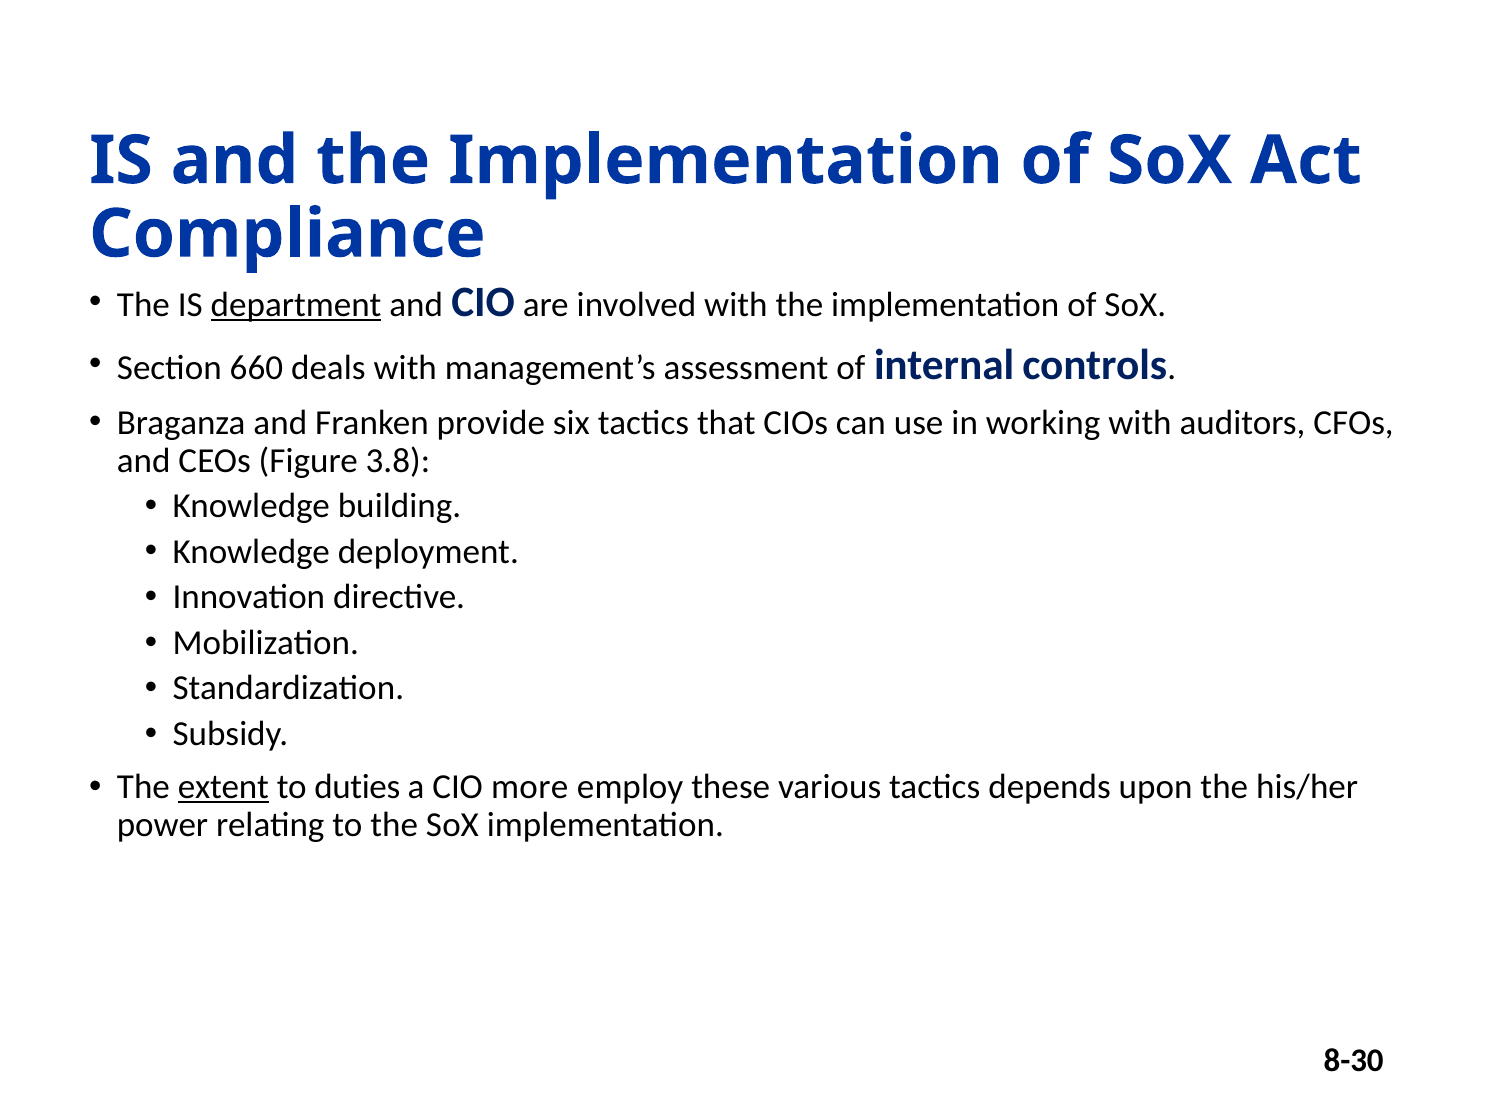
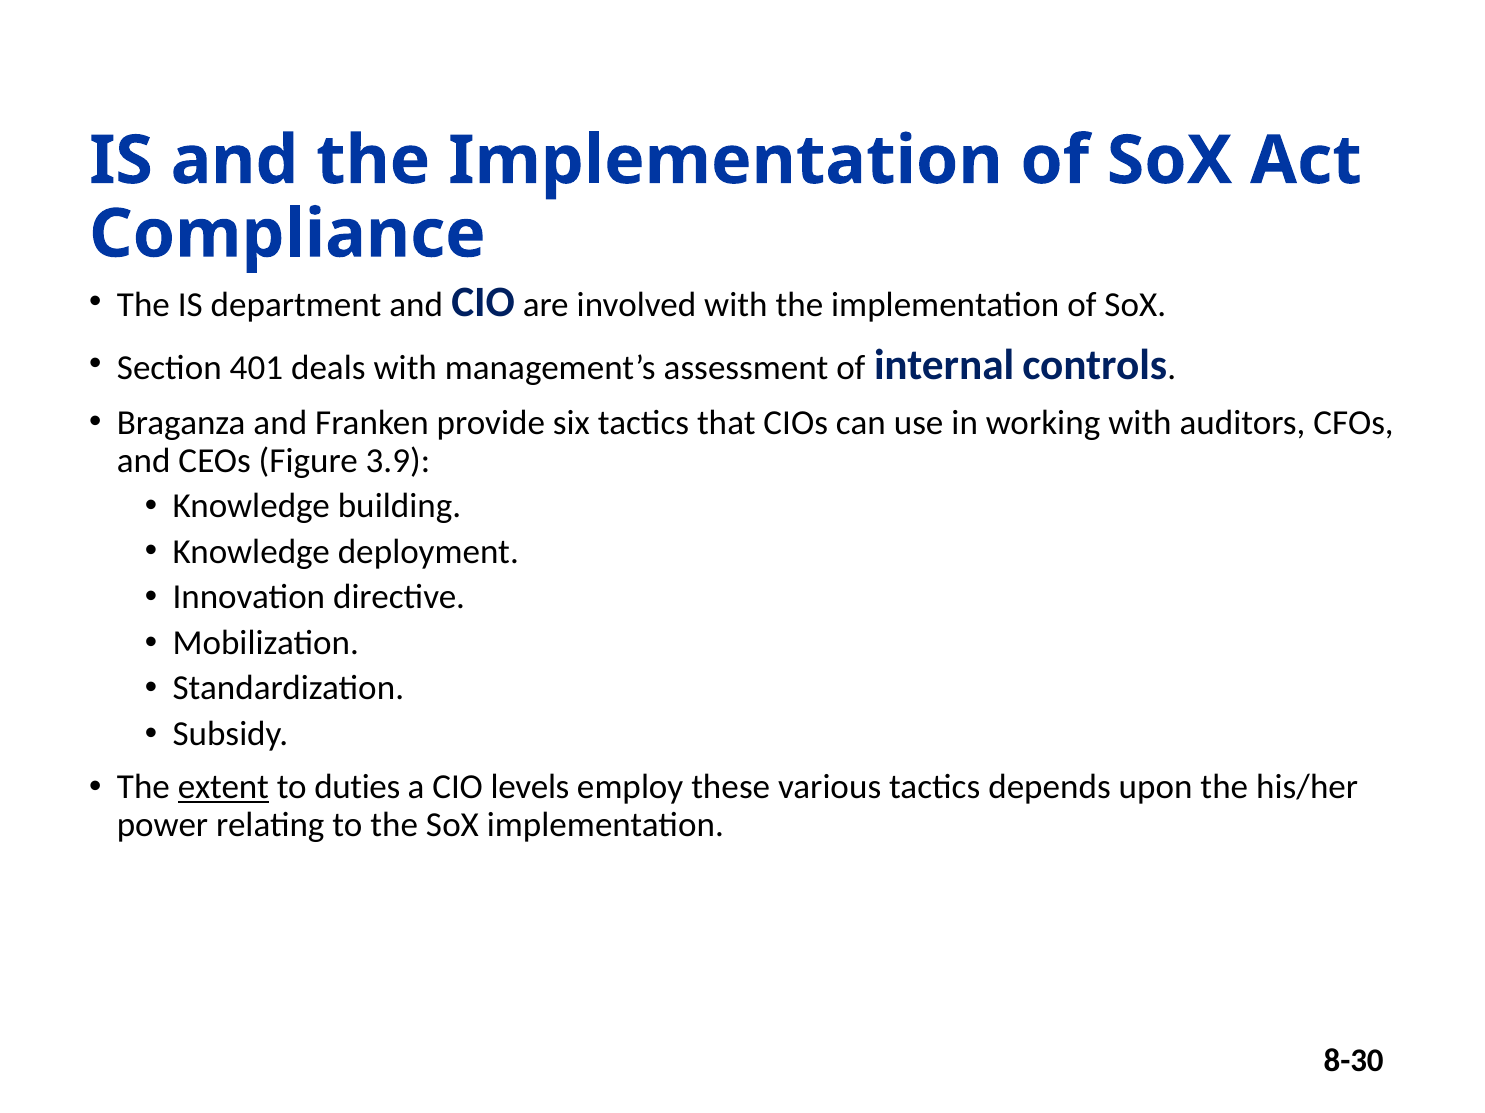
department underline: present -> none
660: 660 -> 401
3.8: 3.8 -> 3.9
more: more -> levels
